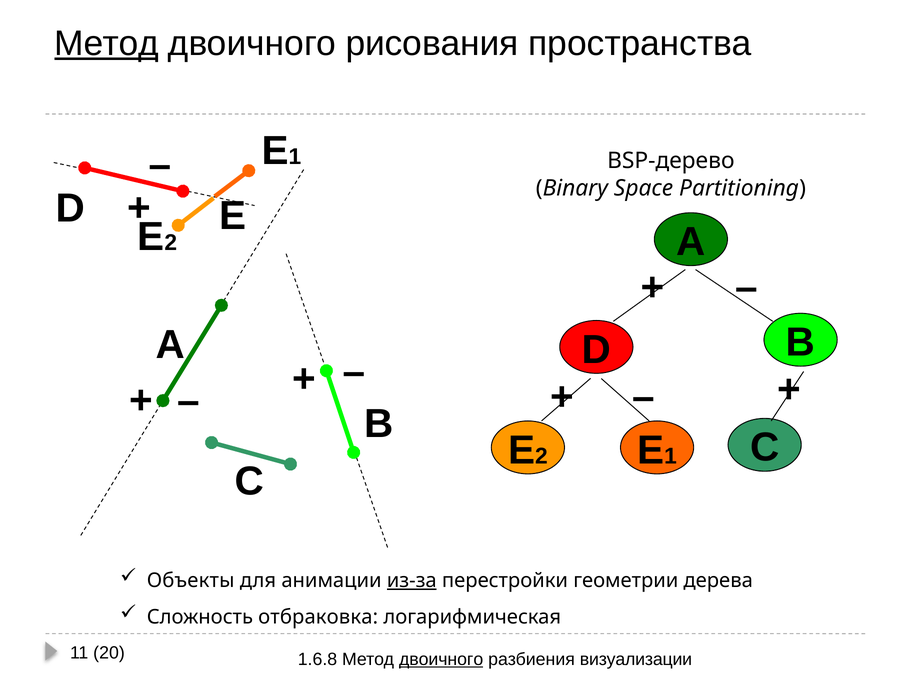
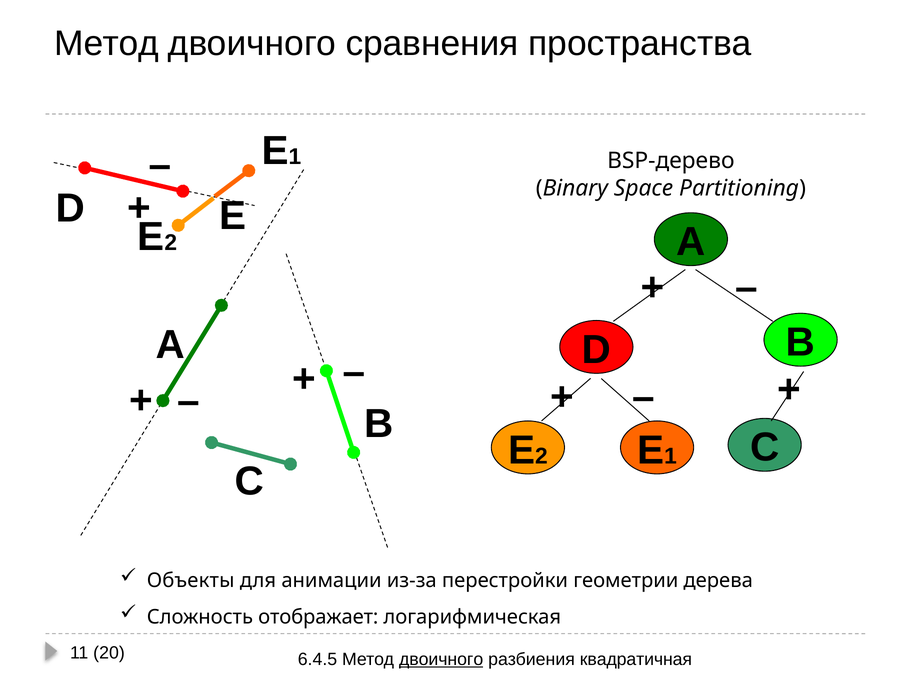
Метод at (107, 43) underline: present -> none
рисования: рисования -> сравнения
из-за underline: present -> none
отбраковка: отбраковка -> отображает
1.6.8: 1.6.8 -> 6.4.5
визуализации: визуализации -> квадратичная
